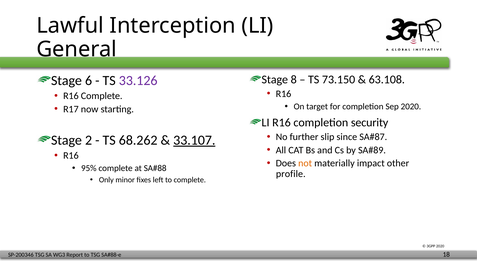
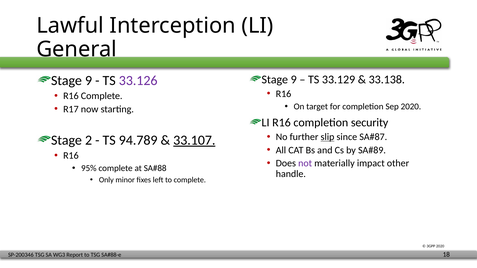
8 at (294, 80): 8 -> 9
73.150: 73.150 -> 33.129
63.108: 63.108 -> 33.138
6 at (89, 81): 6 -> 9
slip underline: none -> present
68.262: 68.262 -> 94.789
not colour: orange -> purple
profile: profile -> handle
